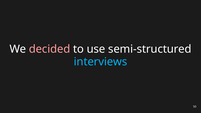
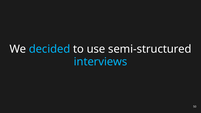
decided colour: pink -> light blue
